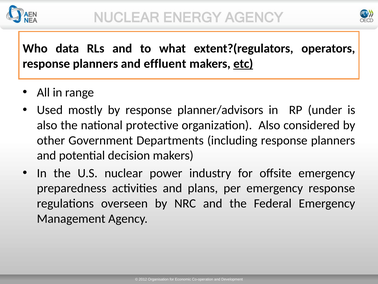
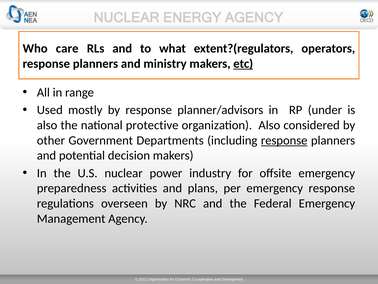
data: data -> care
effluent: effluent -> ministry
response at (284, 140) underline: none -> present
